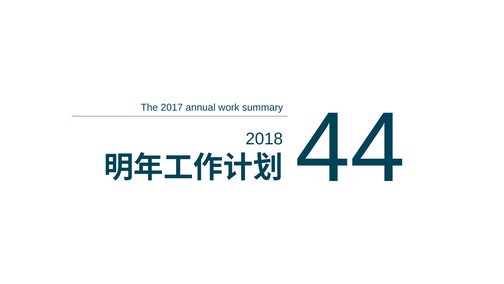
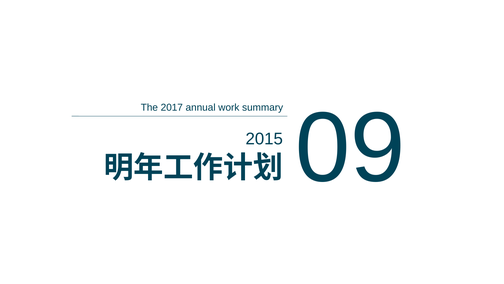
44: 44 -> 09
2018: 2018 -> 2015
